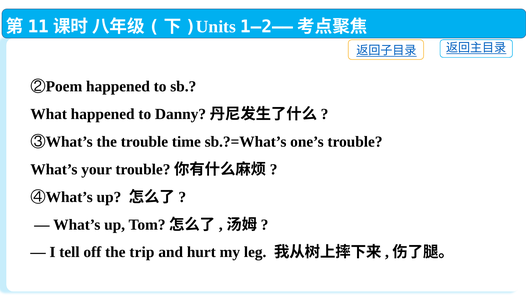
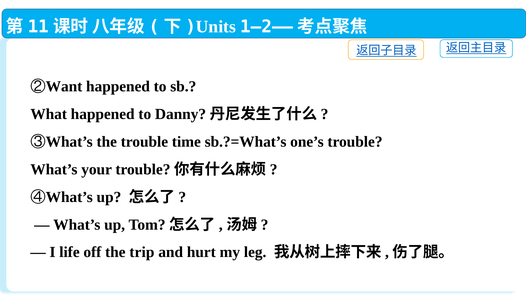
Poem: Poem -> Want
tell: tell -> life
